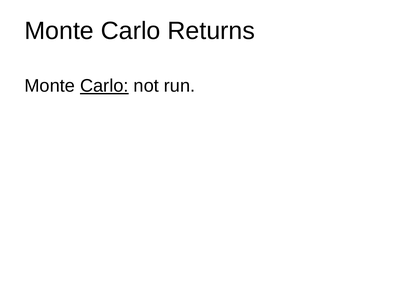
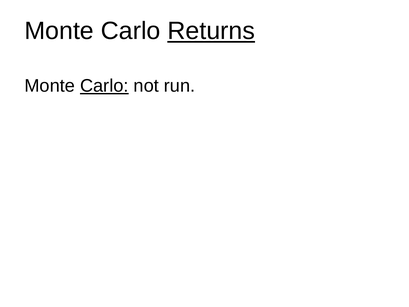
Returns underline: none -> present
